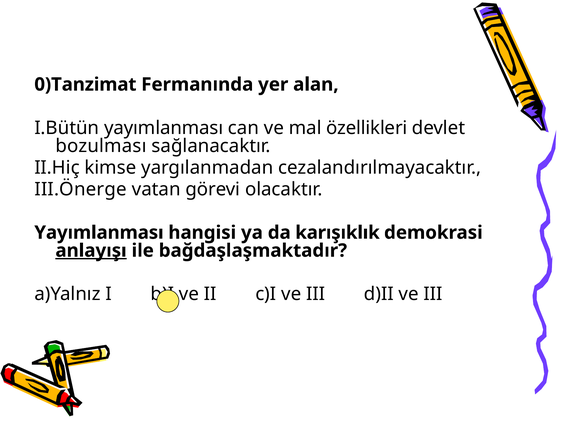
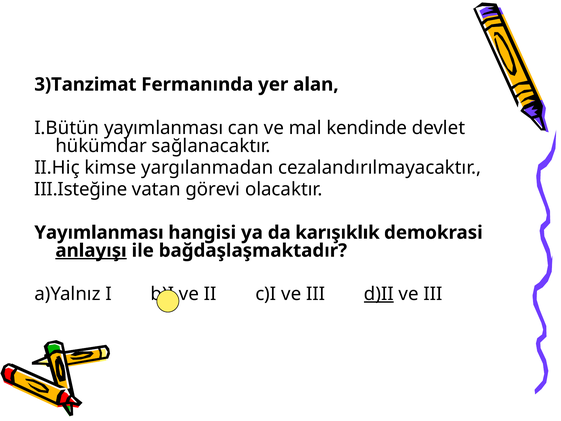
0)Tanzimat: 0)Tanzimat -> 3)Tanzimat
özellikleri: özellikleri -> kendinde
bozulması: bozulması -> hükümdar
III.Önerge: III.Önerge -> III.Isteğine
d)II underline: none -> present
